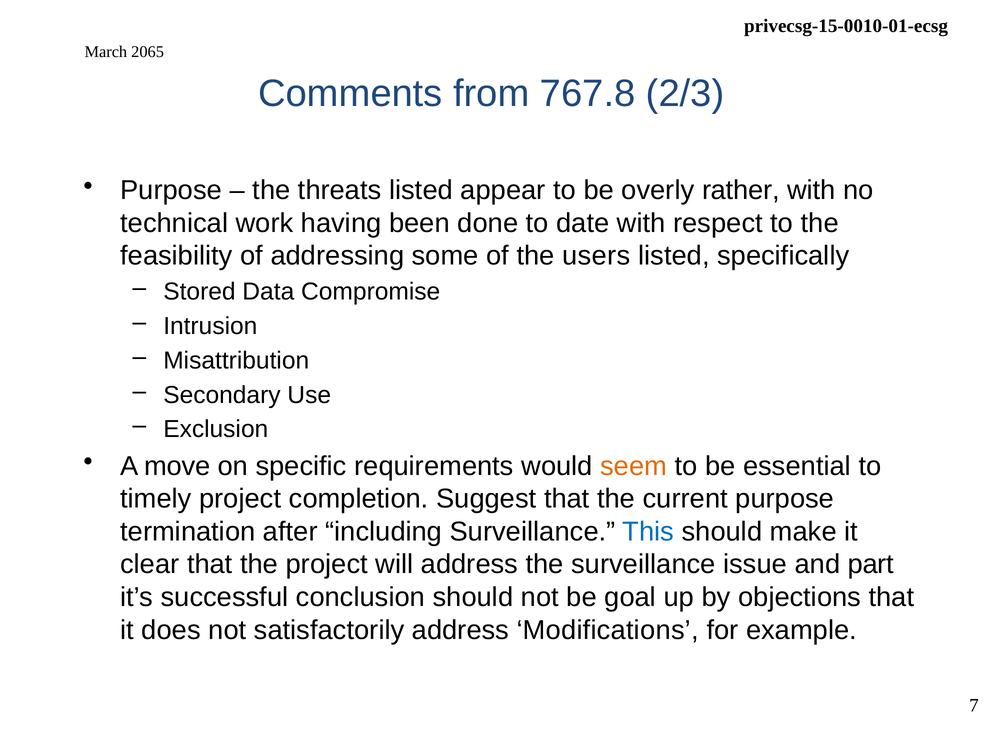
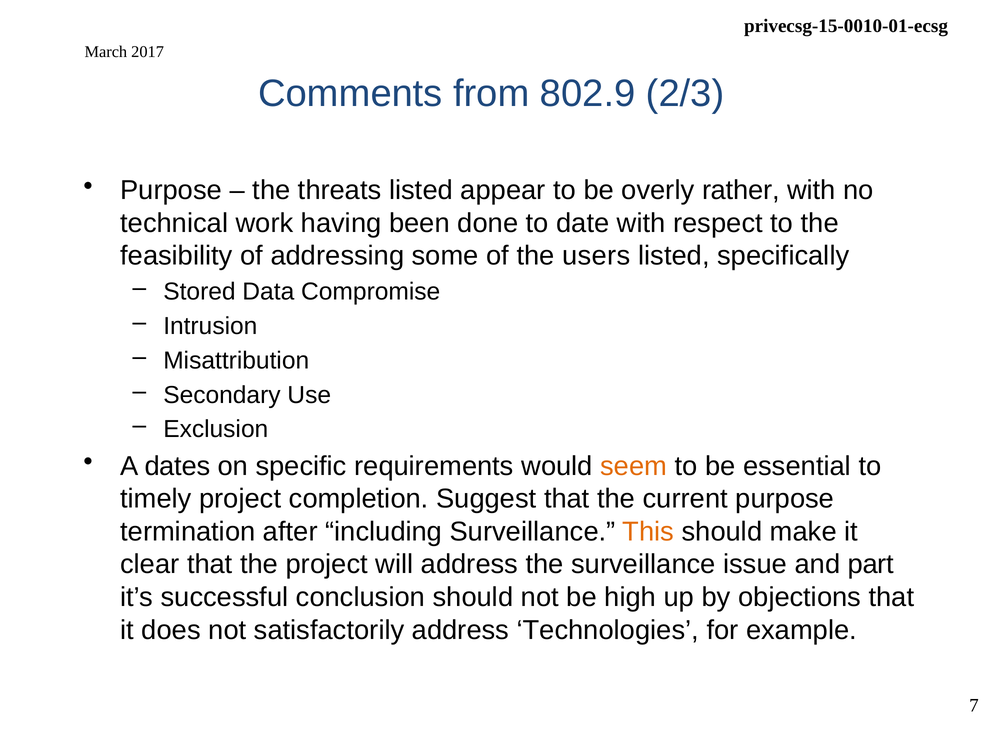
2065: 2065 -> 2017
767.8: 767.8 -> 802.9
move: move -> dates
This colour: blue -> orange
goal: goal -> high
Modifications: Modifications -> Technologies
